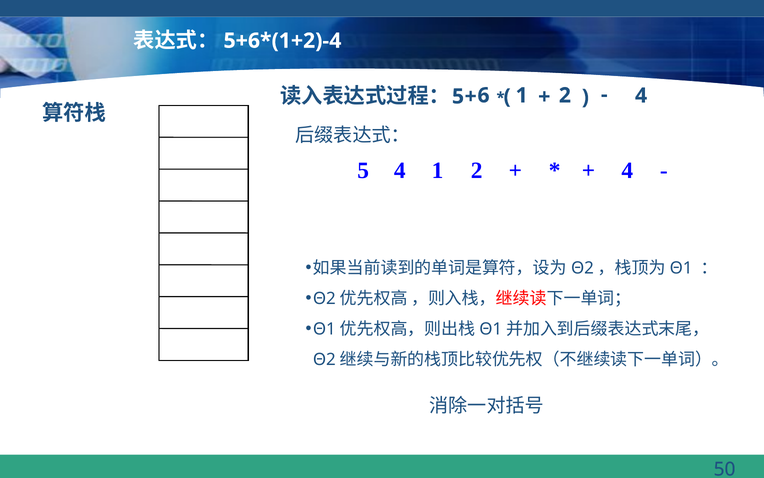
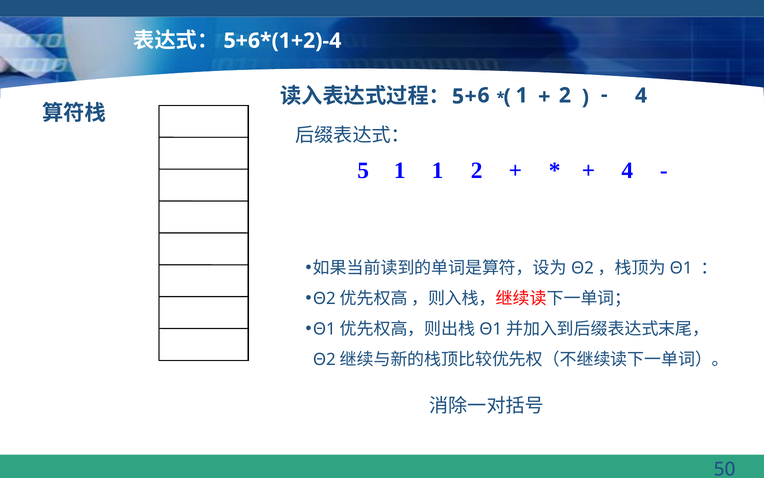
5 4: 4 -> 1
